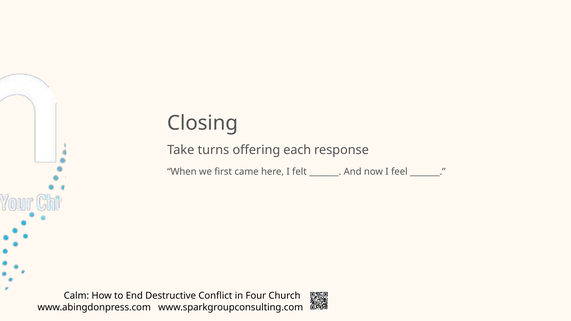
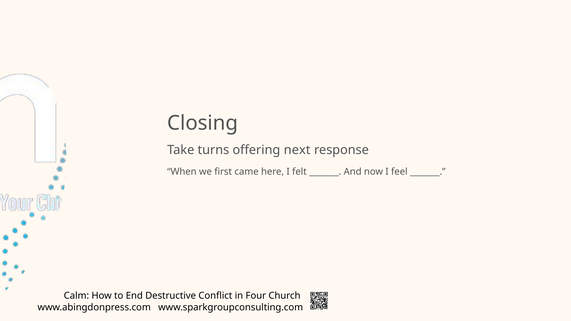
each: each -> next
